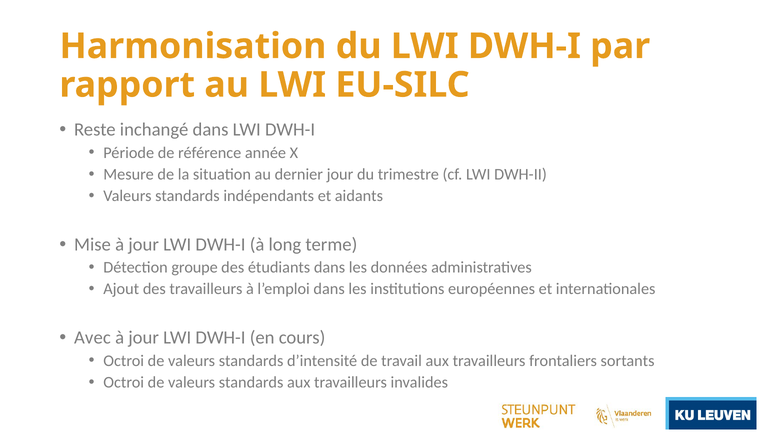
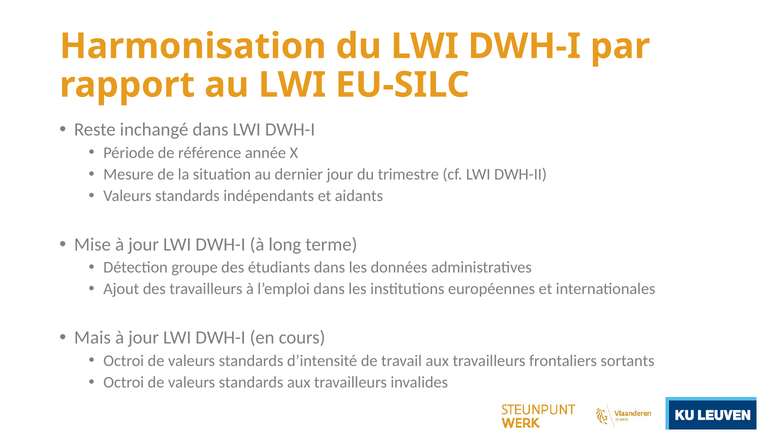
Avec: Avec -> Mais
